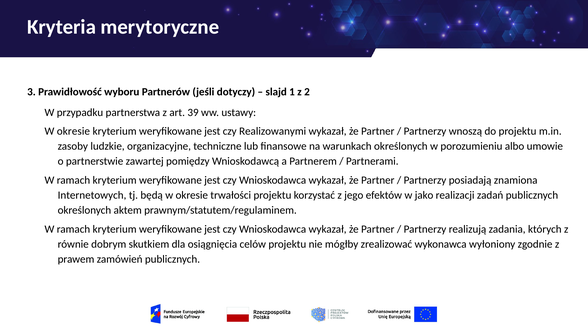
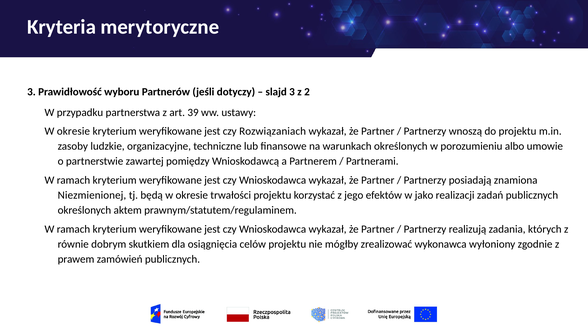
slajd 1: 1 -> 3
Realizowanymi: Realizowanymi -> Rozwiązaniach
Internetowych: Internetowych -> Niezmienionej
